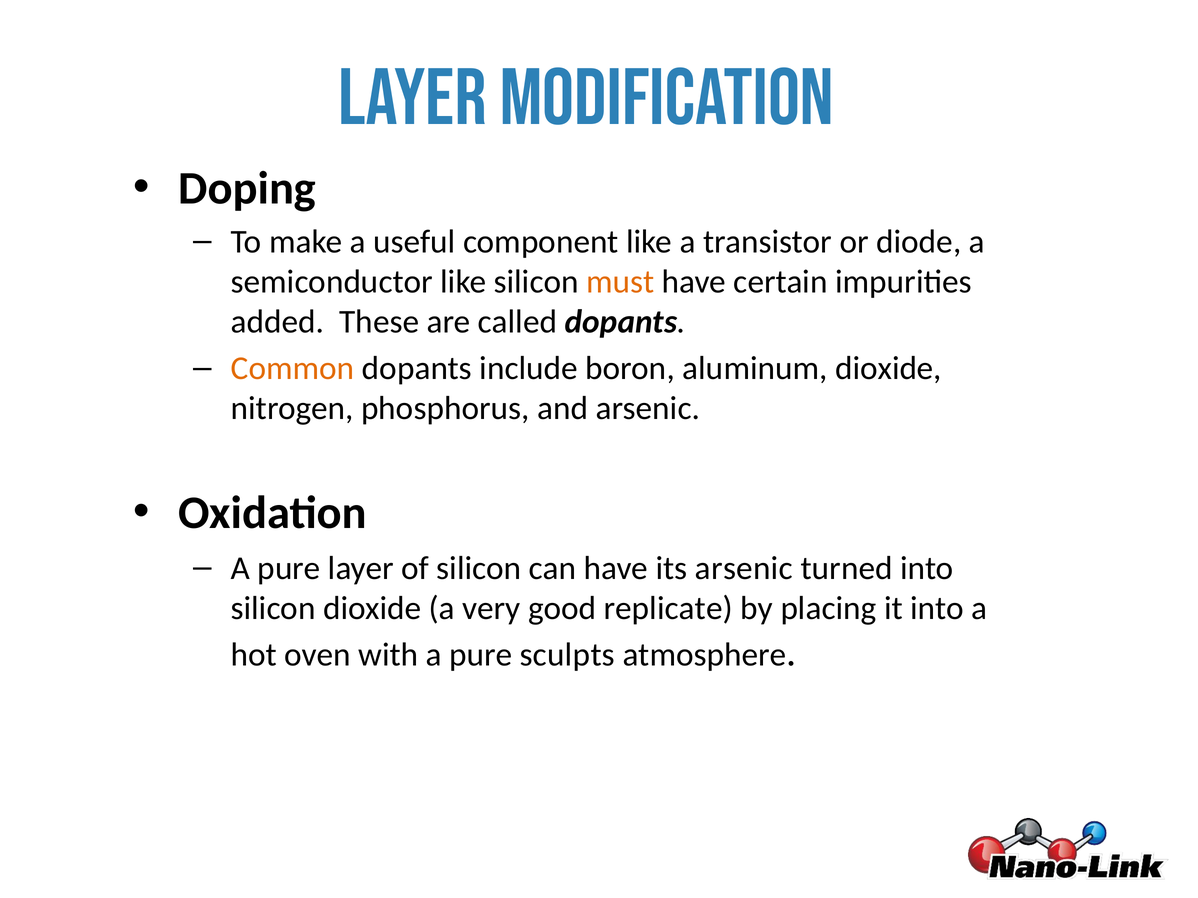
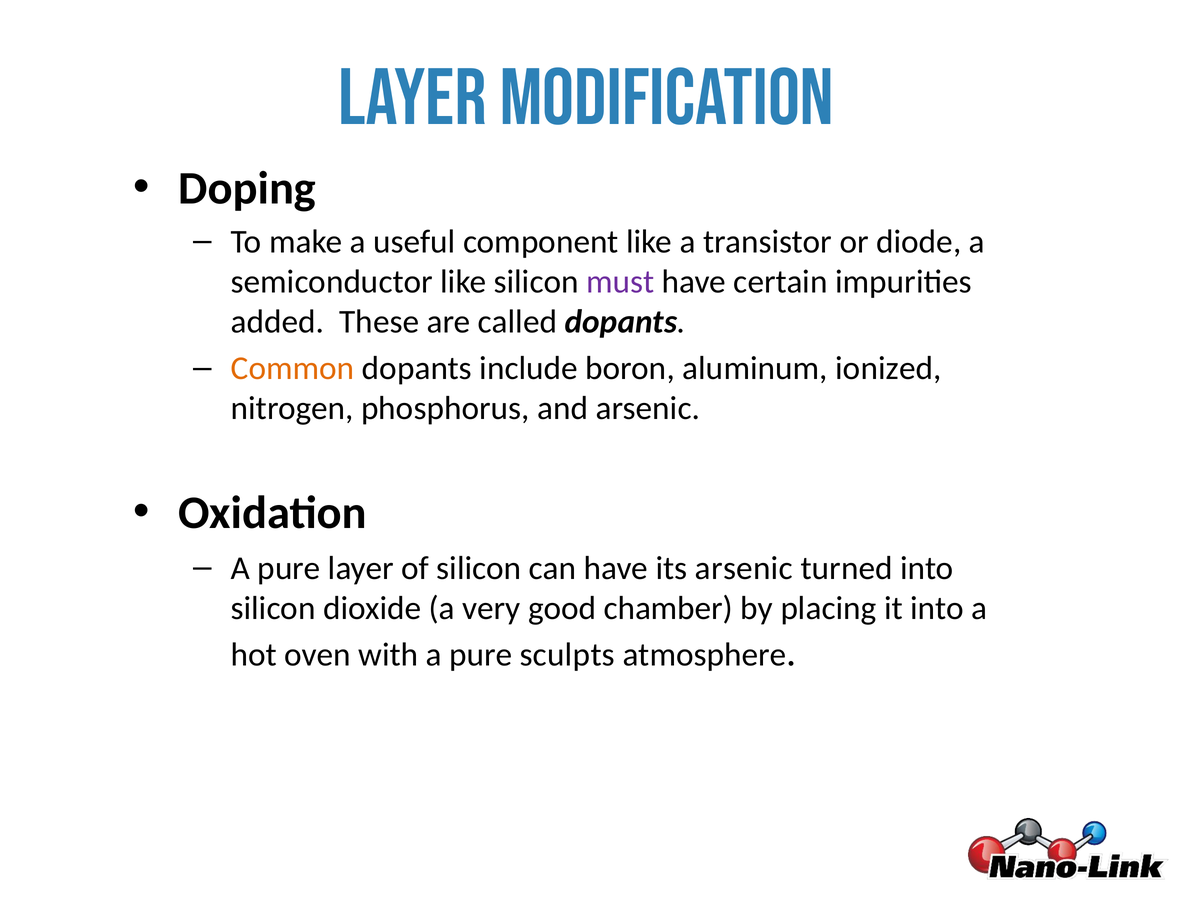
must colour: orange -> purple
aluminum dioxide: dioxide -> ionized
replicate: replicate -> chamber
